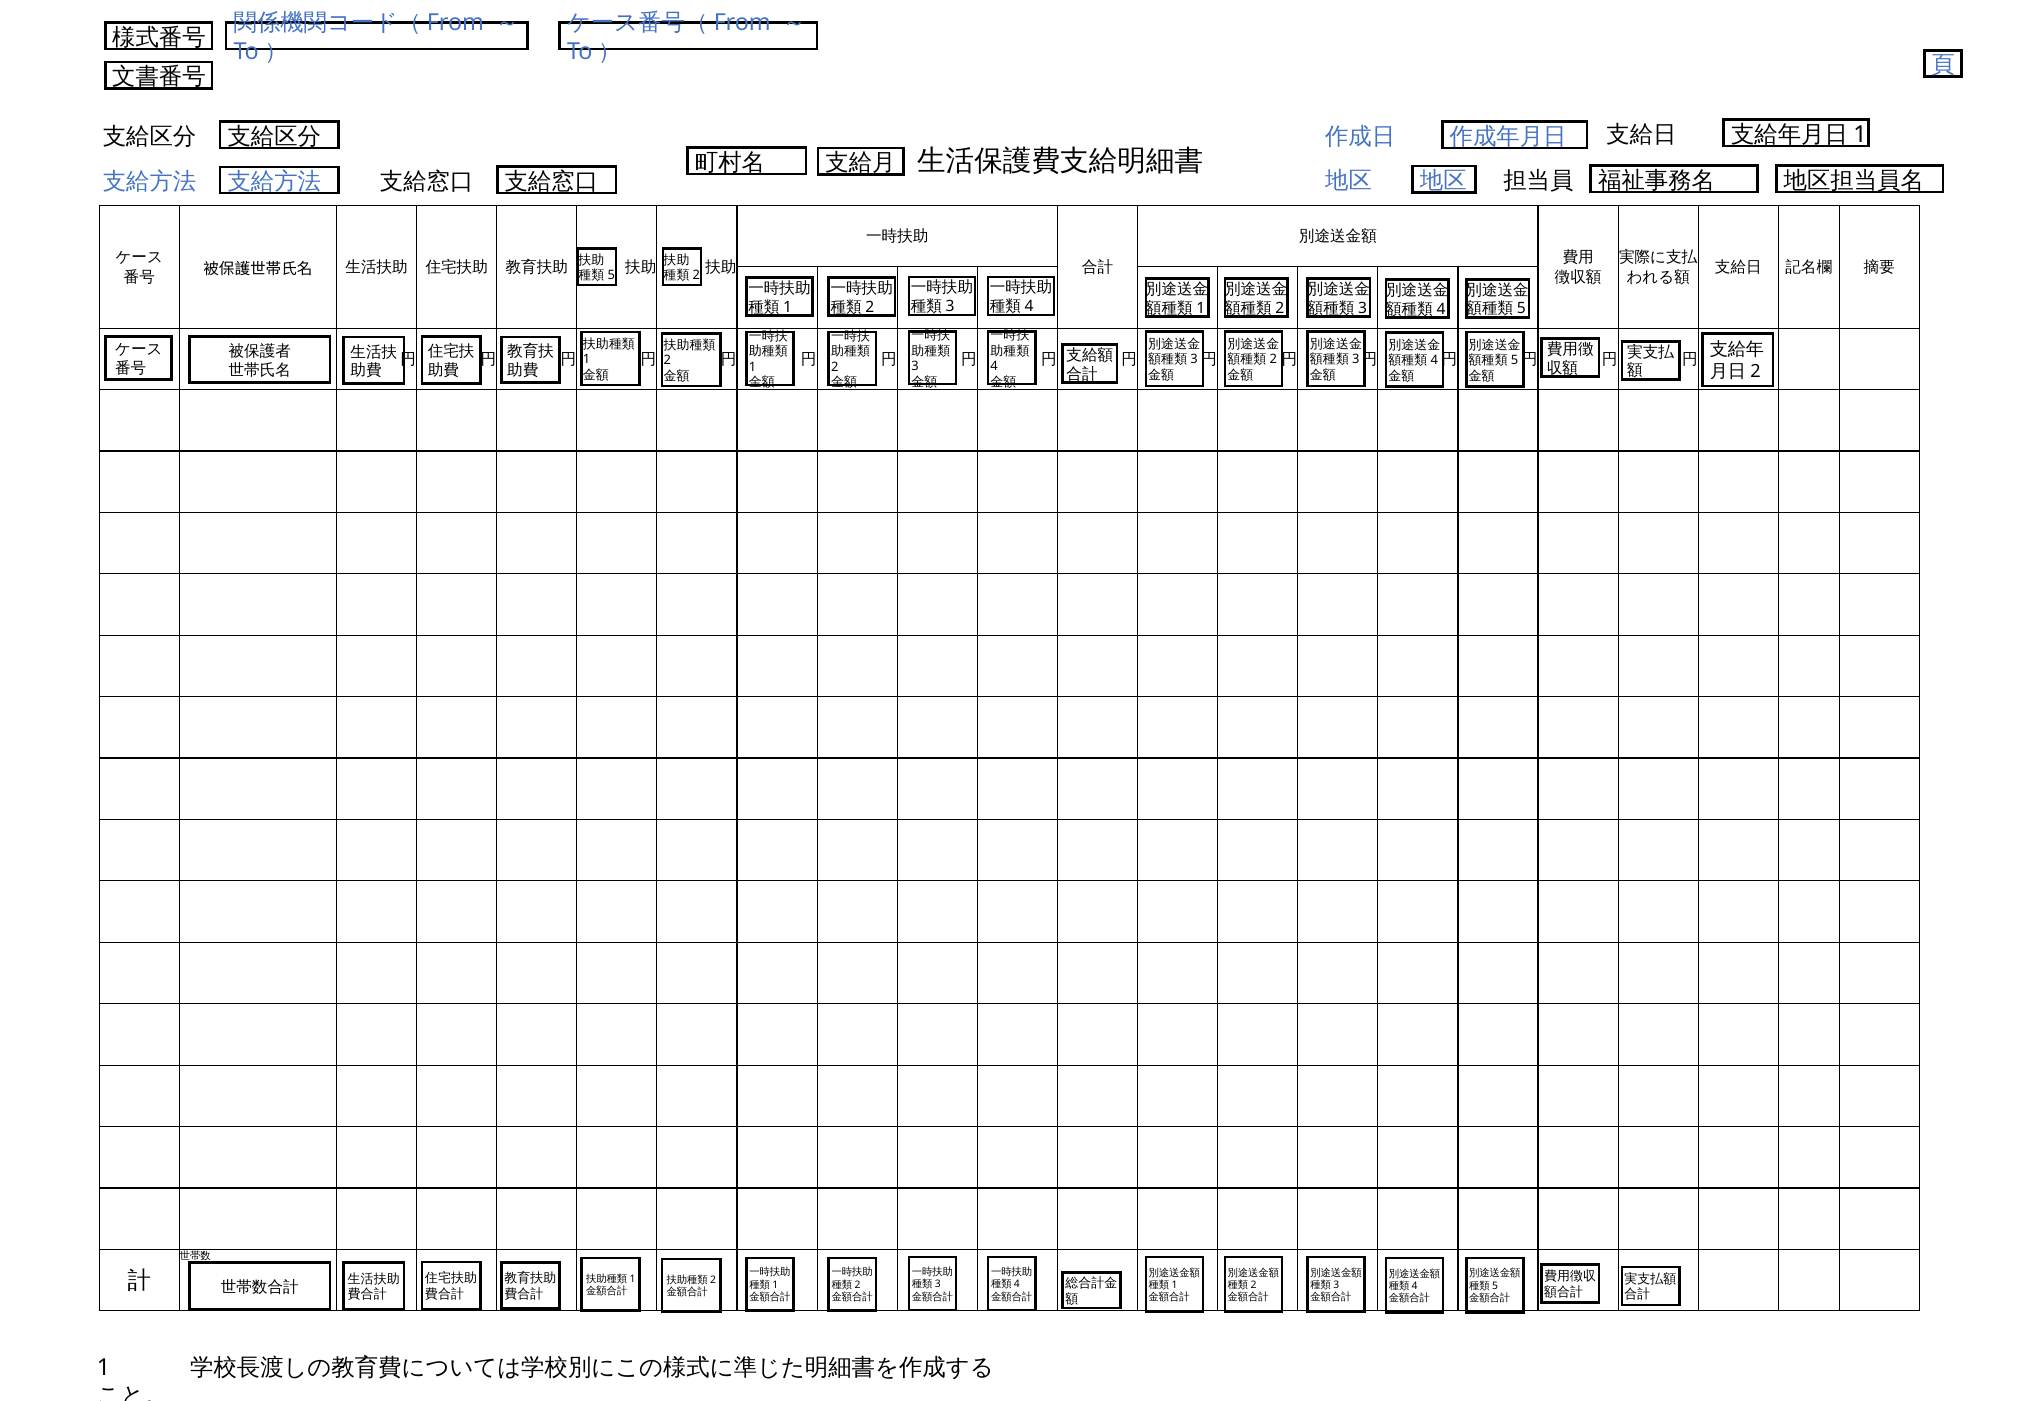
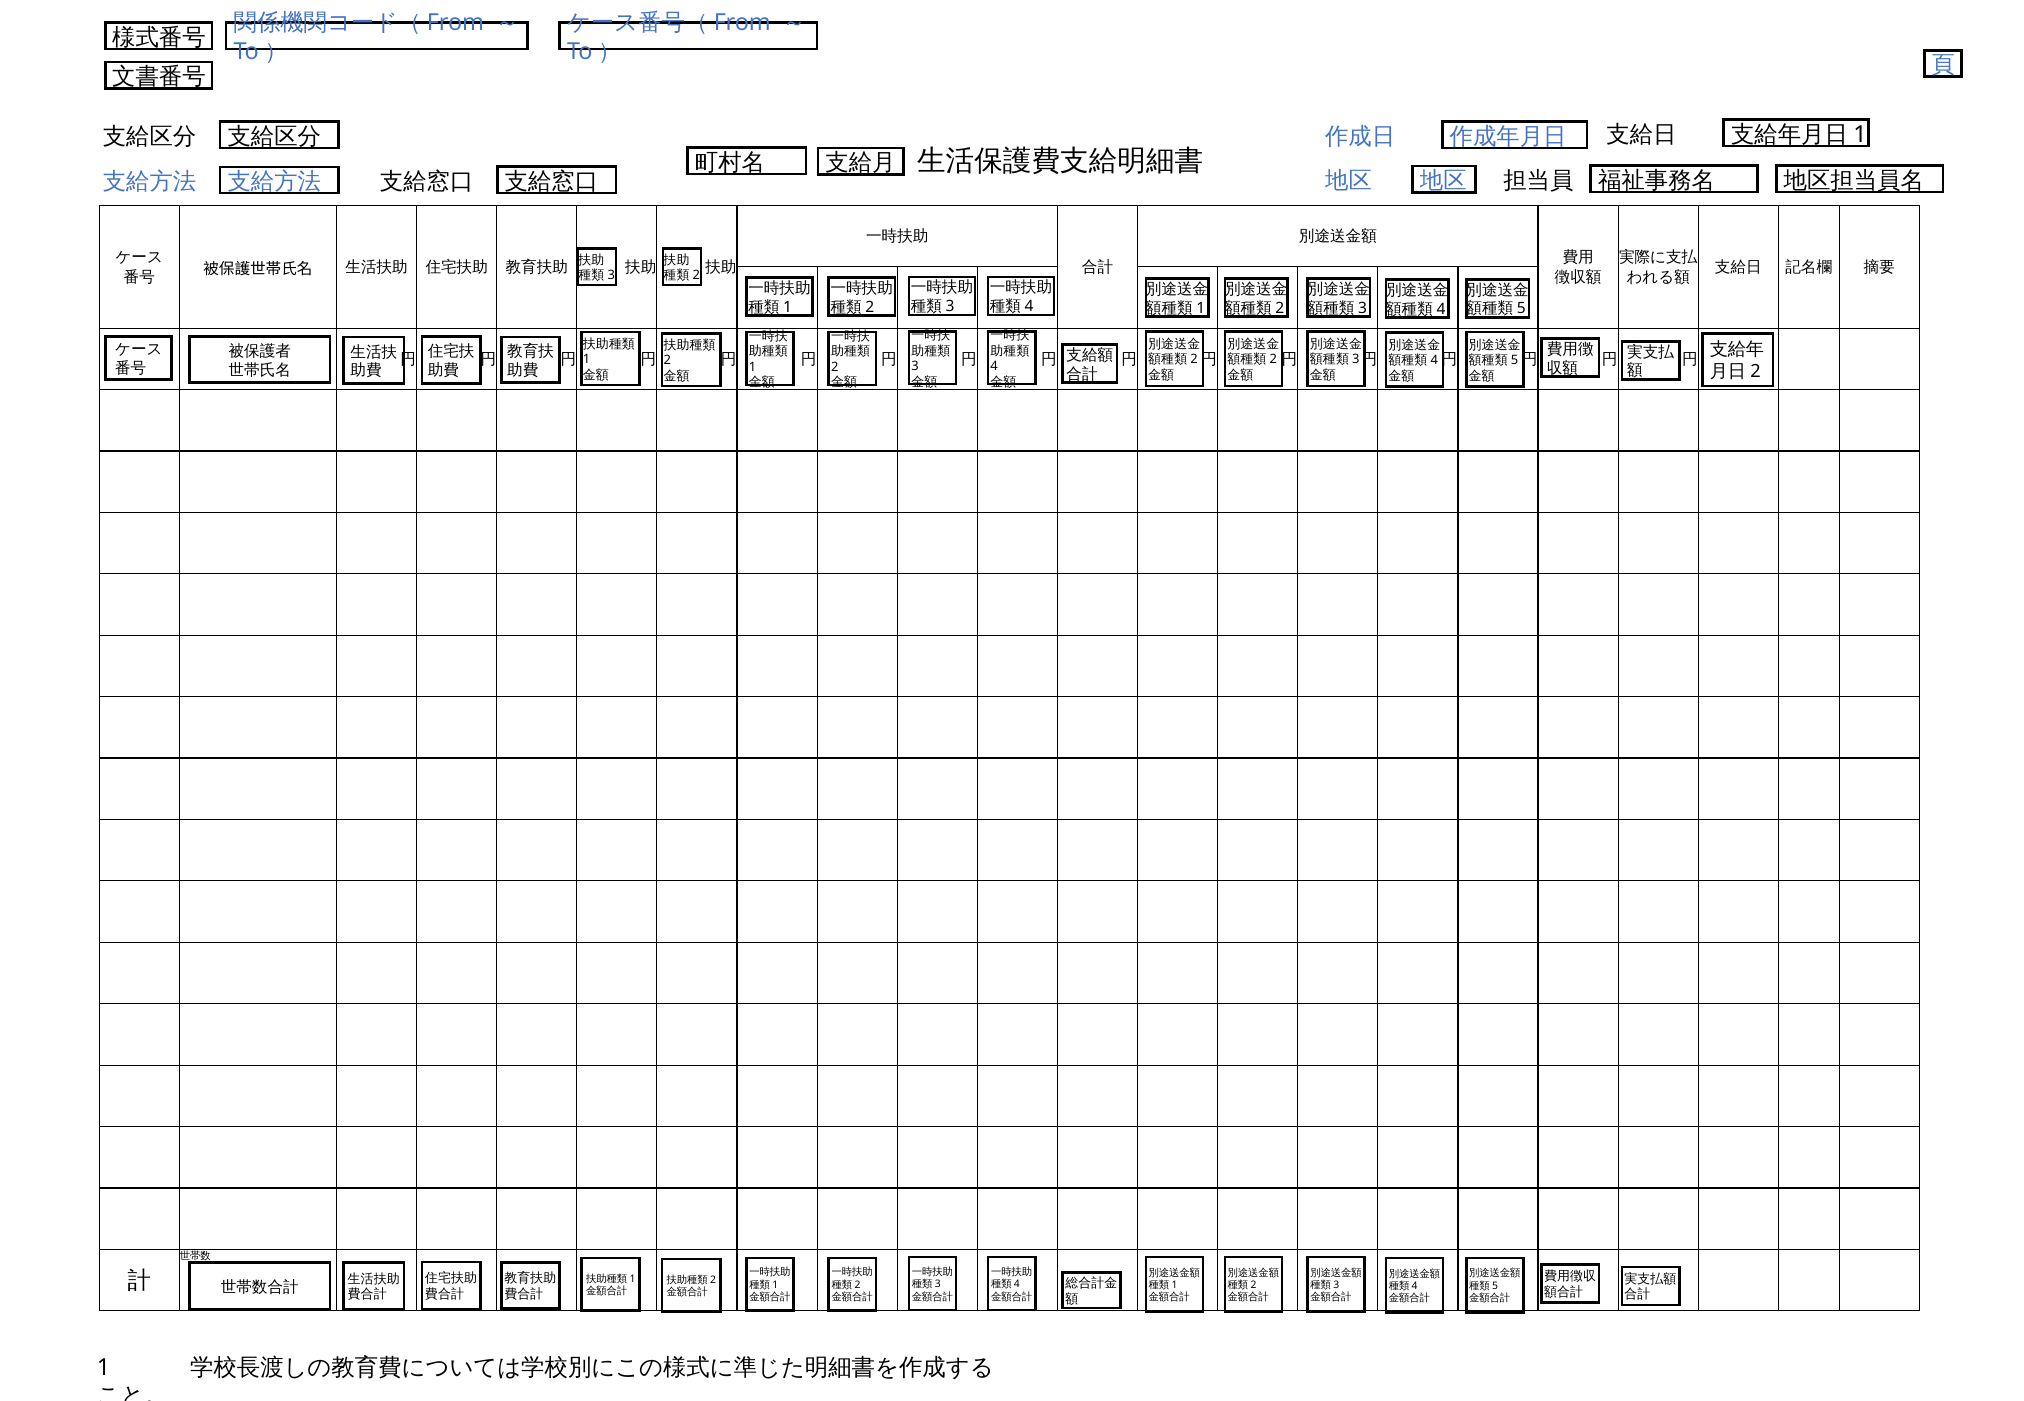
5 at (611, 275): 5 -> 3
3 at (1194, 360): 3 -> 2
